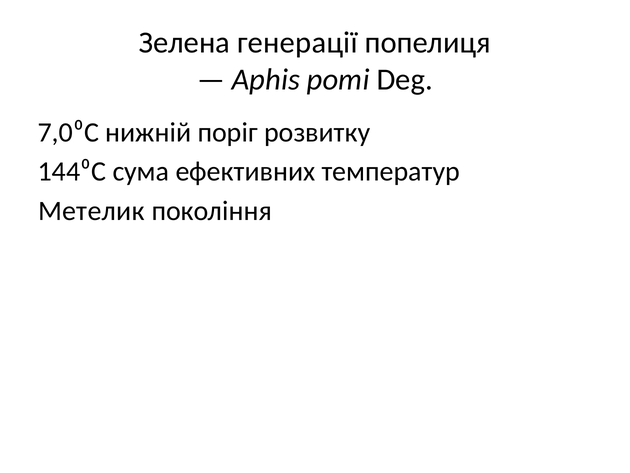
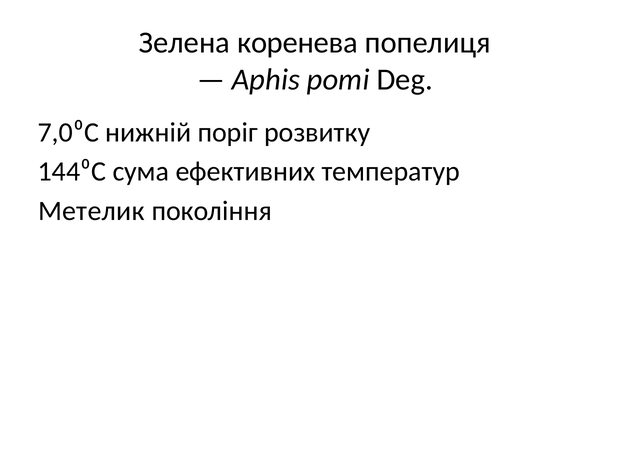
генерації: генерації -> коренева
